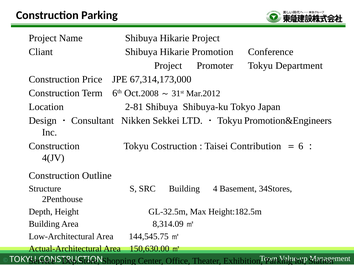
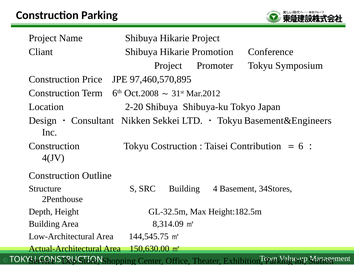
Department: Department -> Symposium
67,314,173,000: 67,314,173,000 -> 97,460,570,895
2-81: 2-81 -> 2-20
Promotion&Engineers: Promotion&Engineers -> Basement&Engineers
